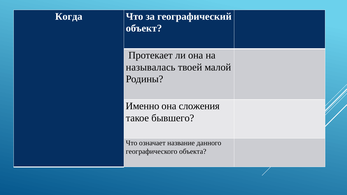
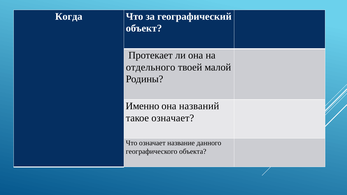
называлась: называлась -> отдельного
сложения: сложения -> названий
такое бывшего: бывшего -> означает
